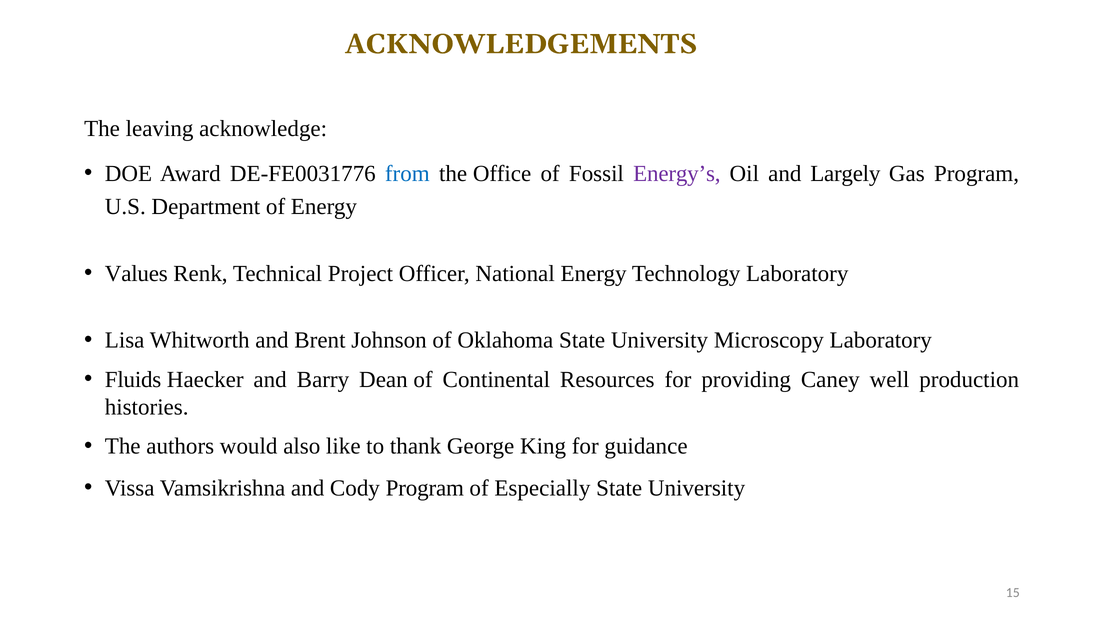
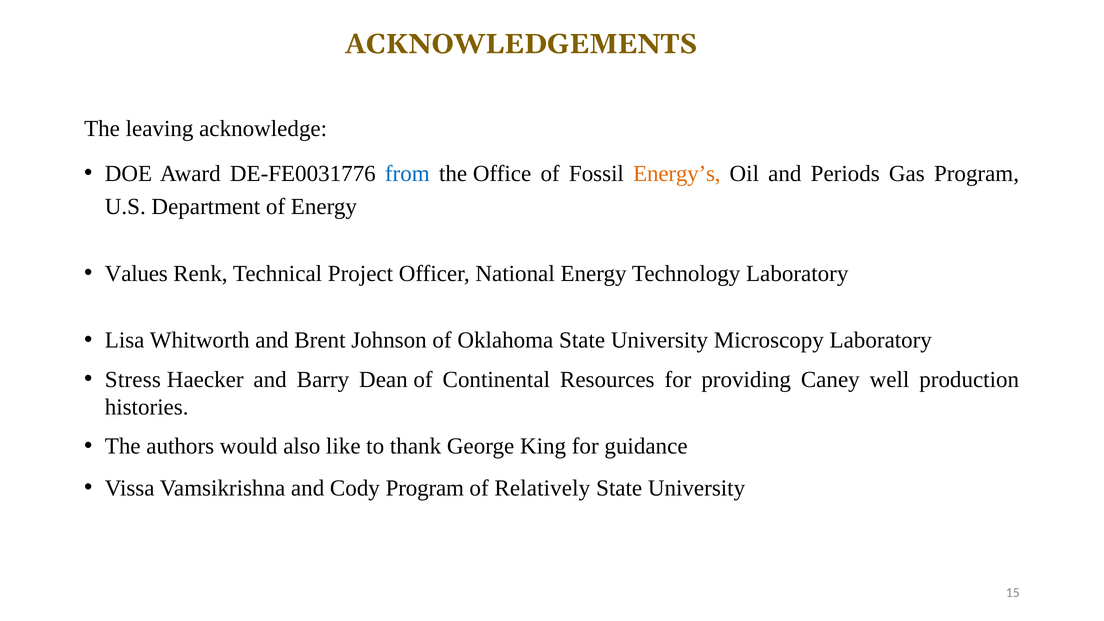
Energy’s colour: purple -> orange
Largely: Largely -> Periods
Fluids: Fluids -> Stress
Especially: Especially -> Relatively
